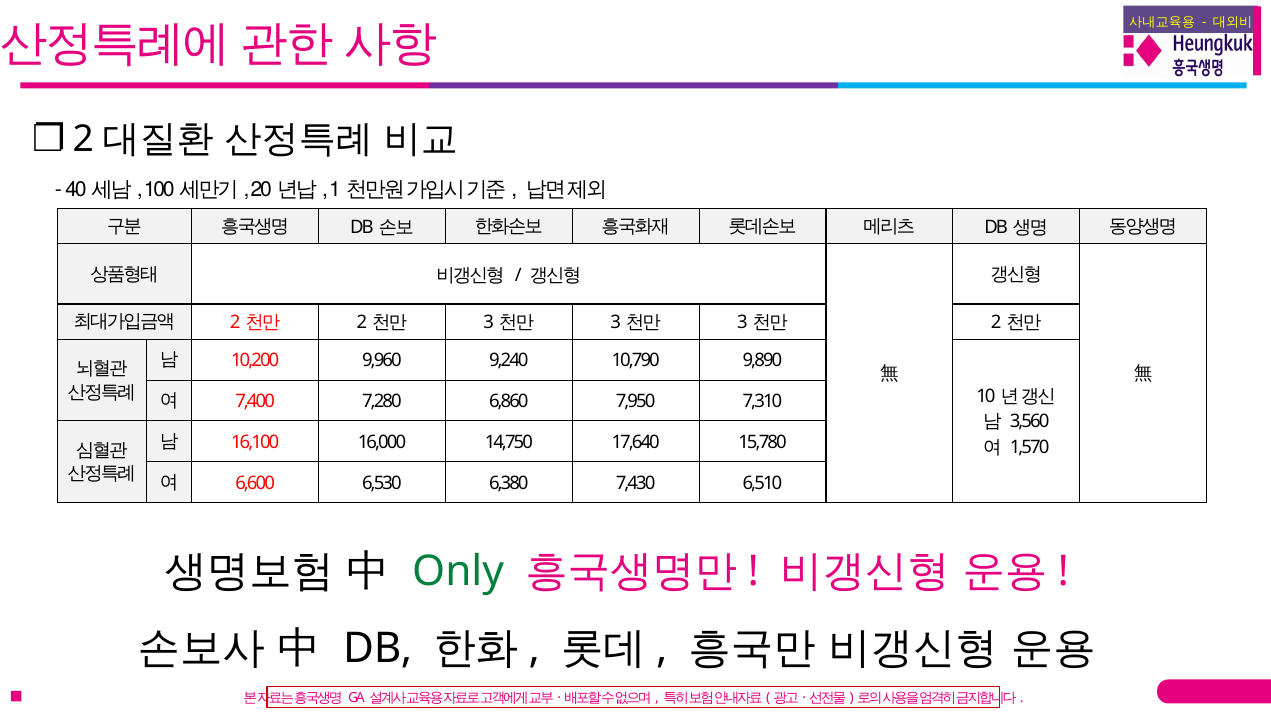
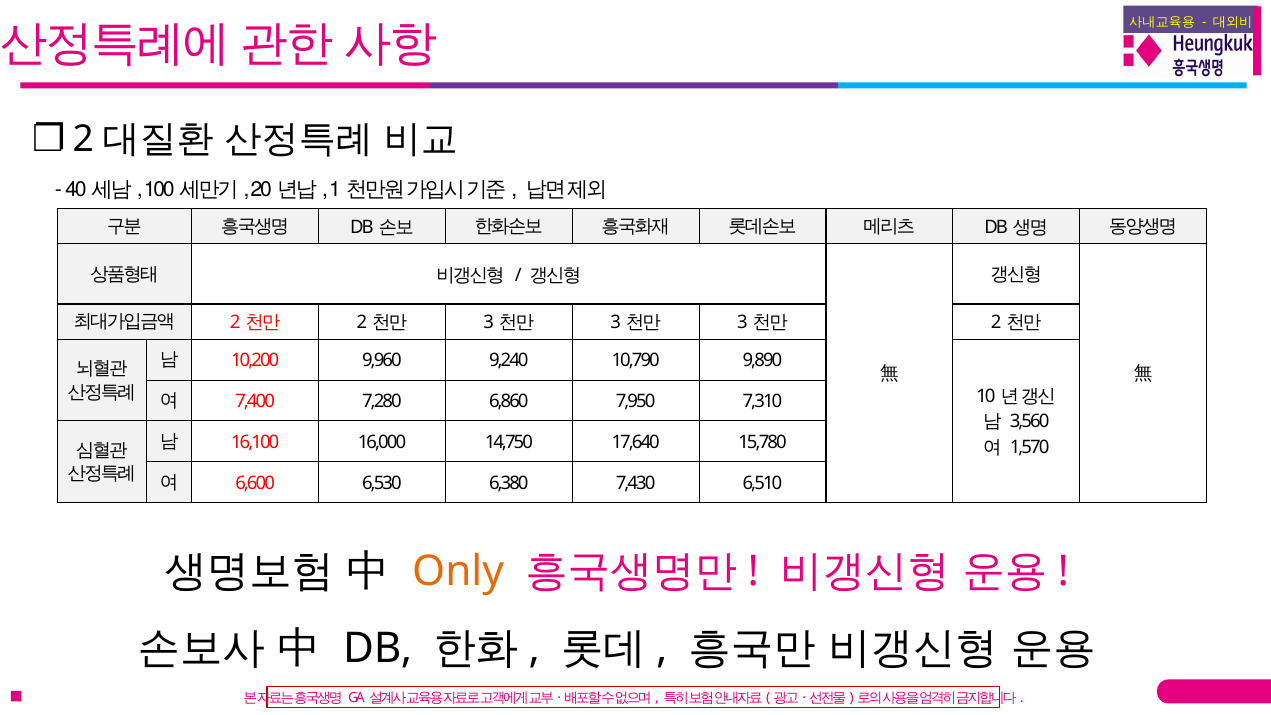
Only colour: green -> orange
